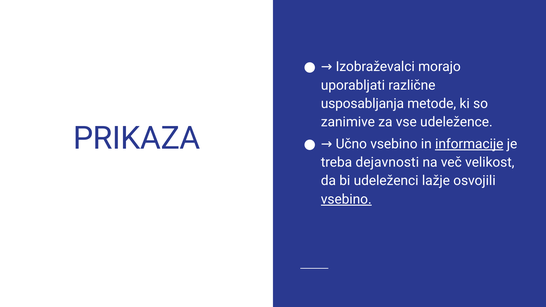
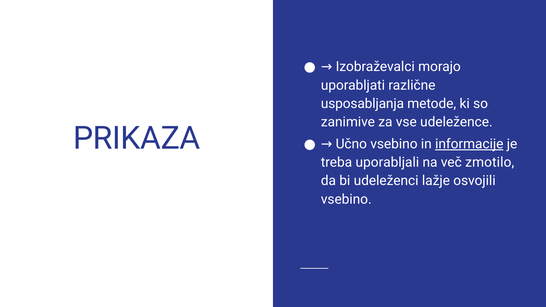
dejavnosti: dejavnosti -> uporabljali
velikost: velikost -> zmotilo
vsebino at (346, 199) underline: present -> none
